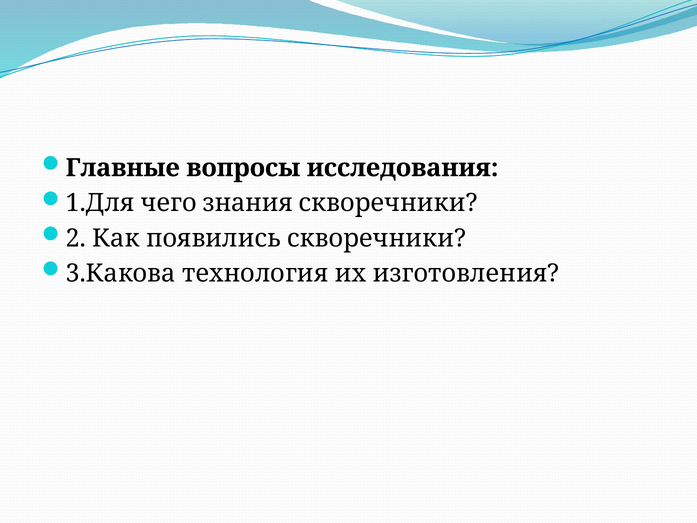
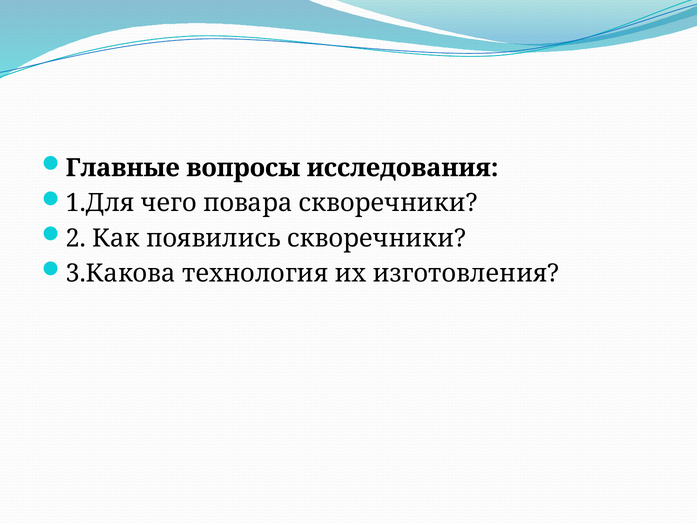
знания: знания -> повара
